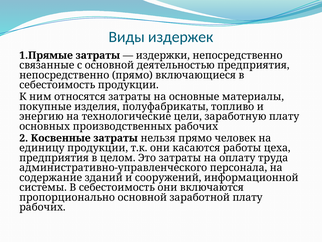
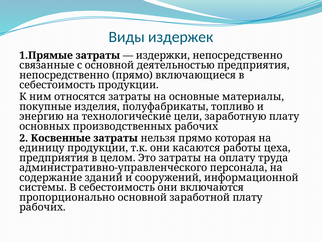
человек: человек -> которая
